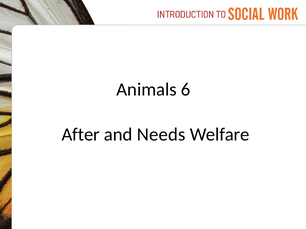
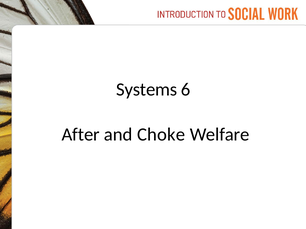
Animals: Animals -> Systems
Needs: Needs -> Choke
